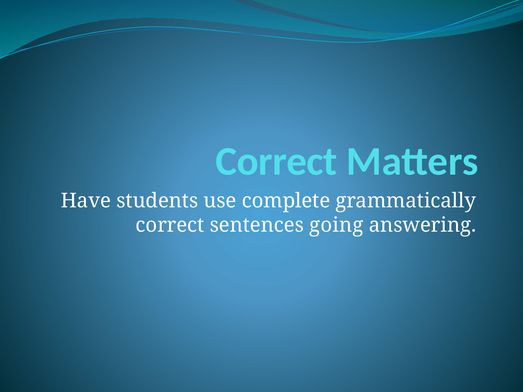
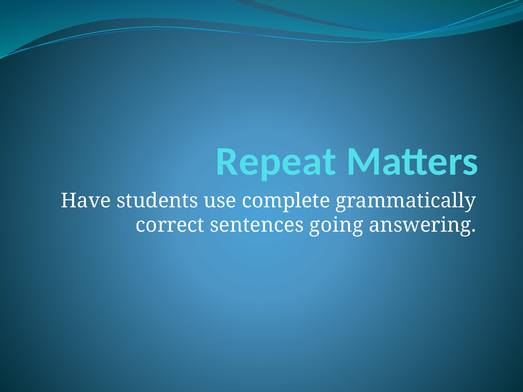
Correct at (276, 161): Correct -> Repeat
